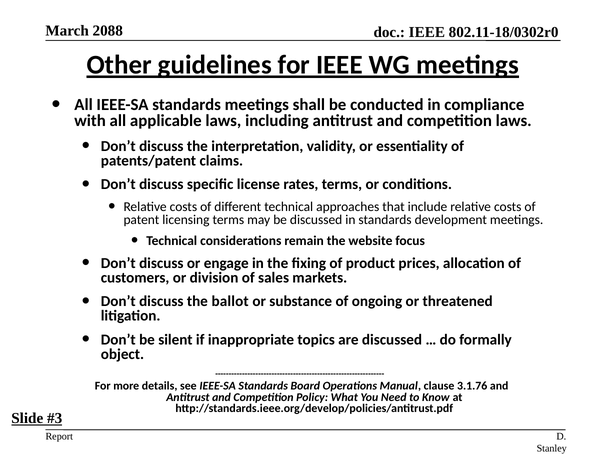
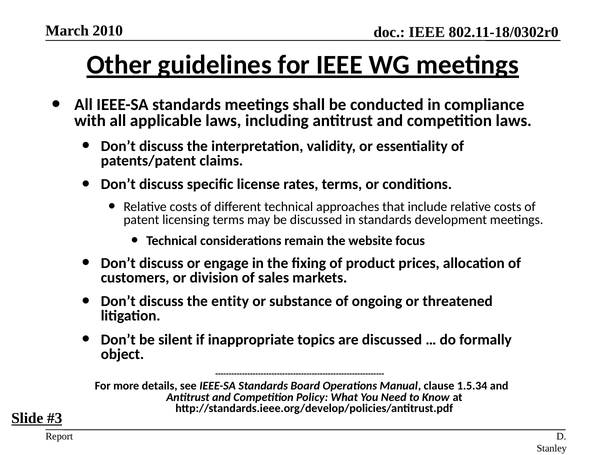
2088: 2088 -> 2010
ballot: ballot -> entity
3.1.76: 3.1.76 -> 1.5.34
